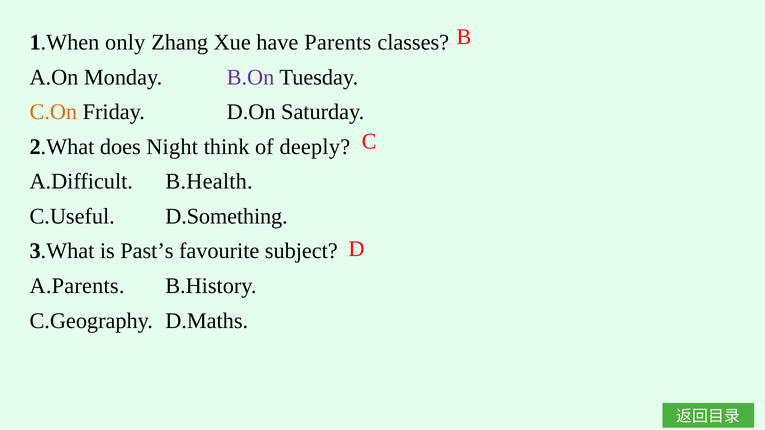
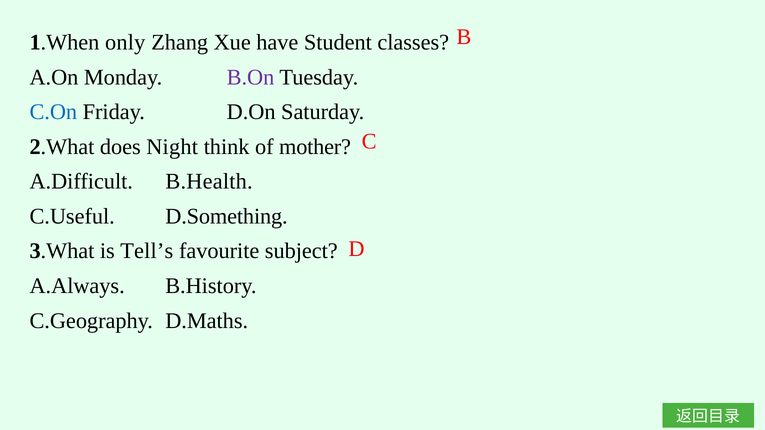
Parents: Parents -> Student
C.On colour: orange -> blue
deeply: deeply -> mother
Past’s: Past’s -> Tell’s
A.Parents: A.Parents -> A.Always
